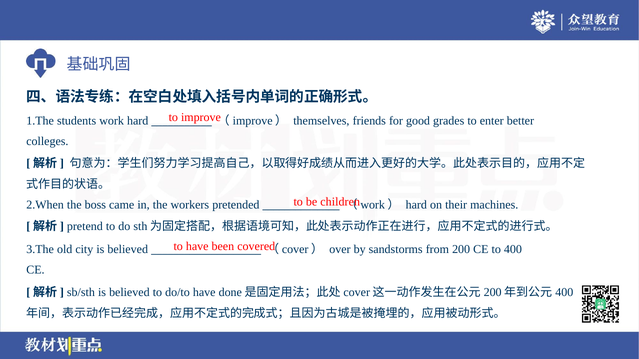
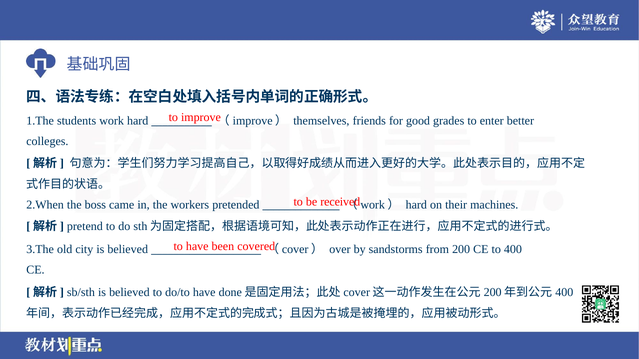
children: children -> received
